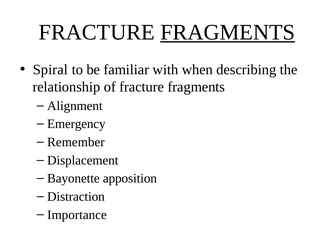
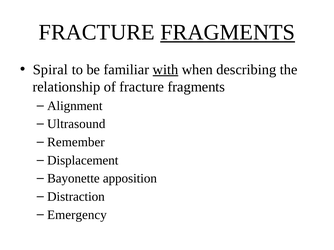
with underline: none -> present
Emergency: Emergency -> Ultrasound
Importance: Importance -> Emergency
